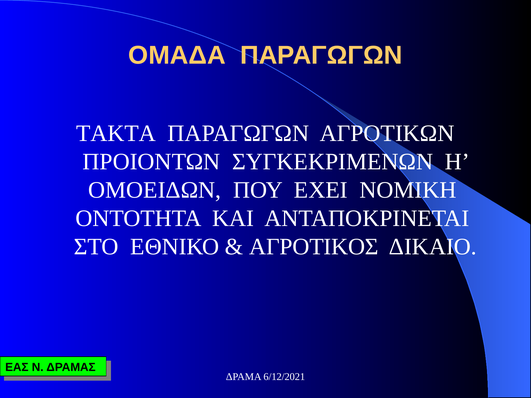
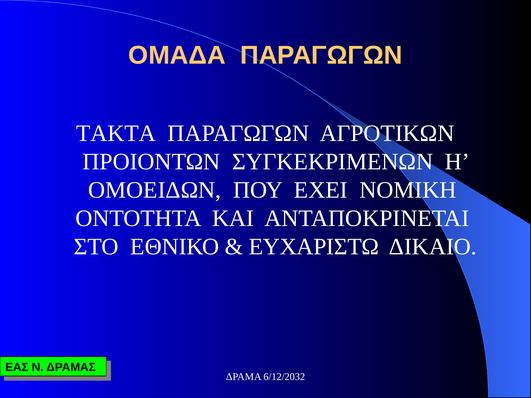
ΑΓΡΟΤΙΚΟΣ: ΑΓΡΟΤΙΚΟΣ -> ΕΥΧΑΡΙΣΤΩ
6/12/2021: 6/12/2021 -> 6/12/2032
